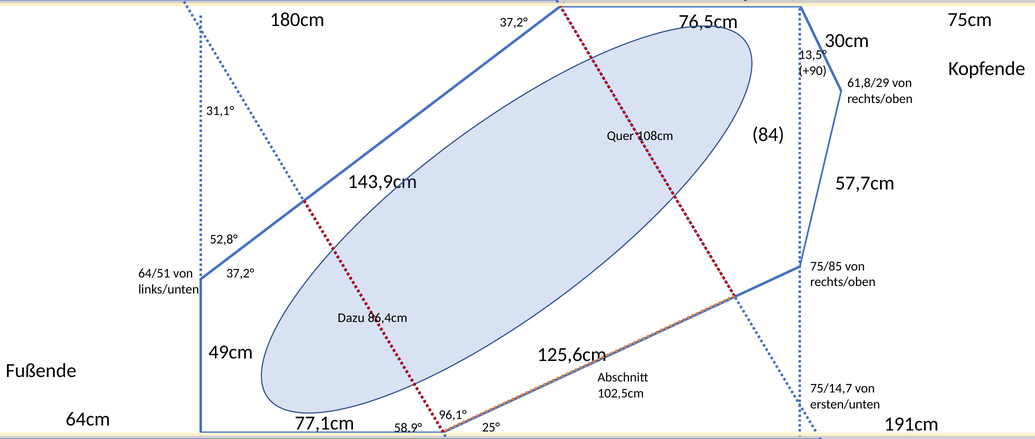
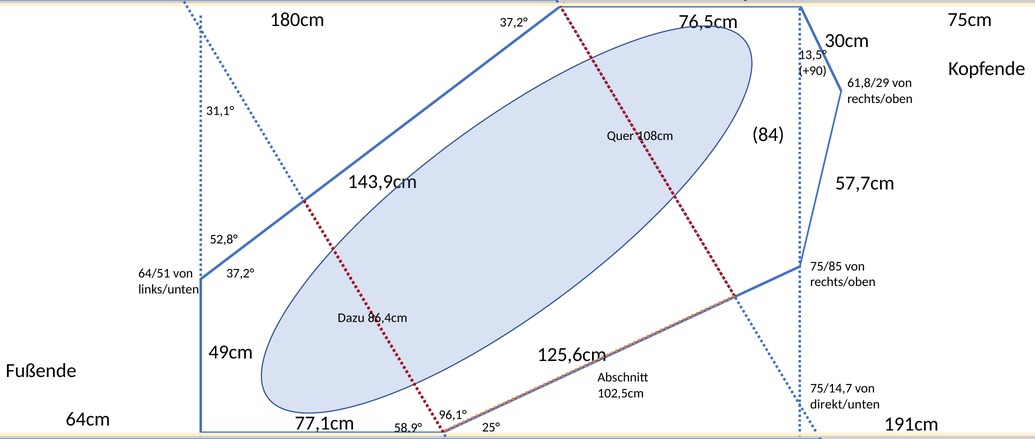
ersten/unten: ersten/unten -> direkt/unten
